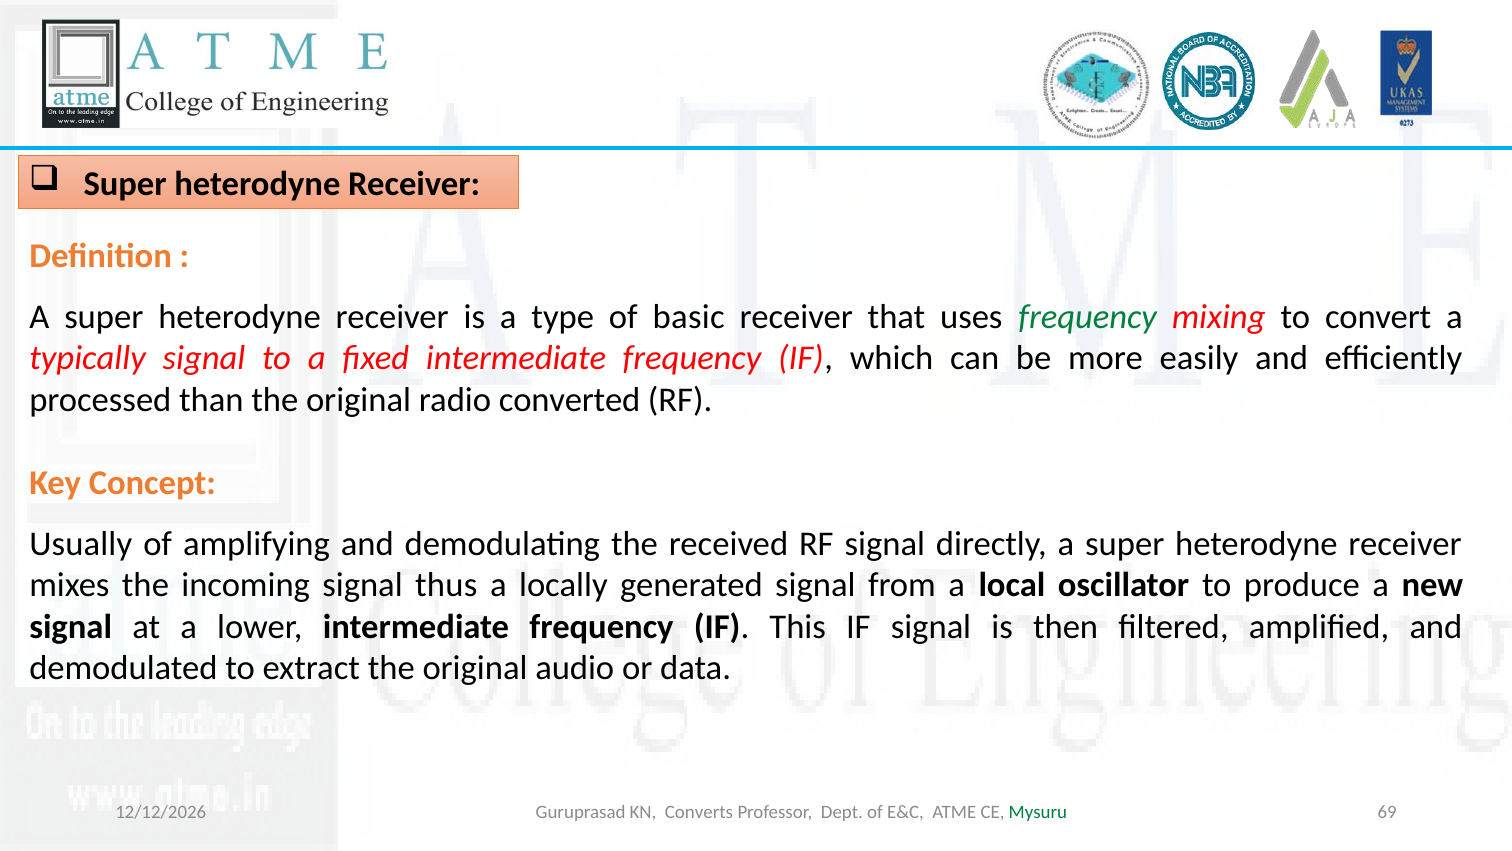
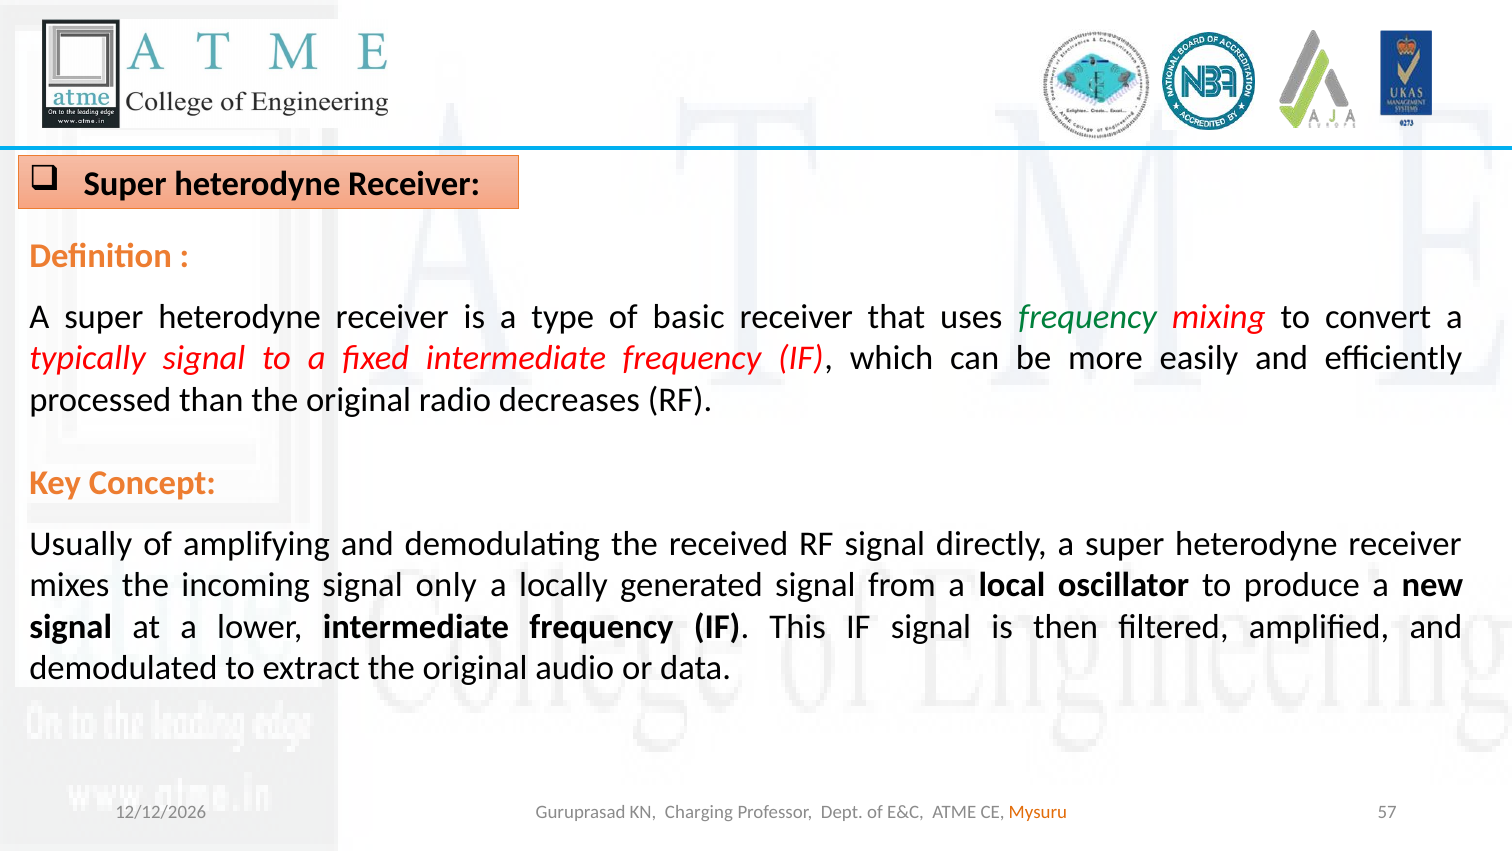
converted: converted -> decreases
thus: thus -> only
69: 69 -> 57
Converts: Converts -> Charging
Mysuru colour: green -> orange
